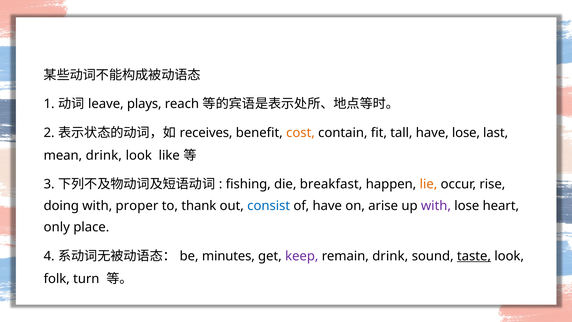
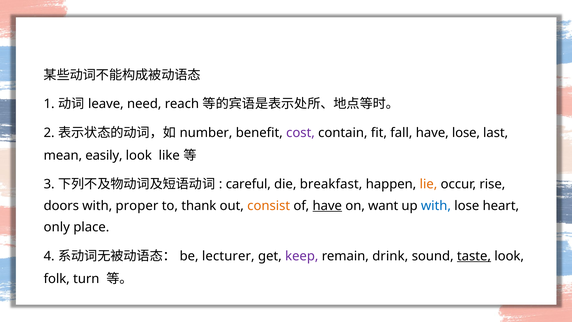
plays: plays -> need
receives: receives -> number
cost colour: orange -> purple
tall: tall -> fall
mean drink: drink -> easily
fishing: fishing -> careful
doing: doing -> doors
consist colour: blue -> orange
have at (327, 206) underline: none -> present
arise: arise -> want
with at (436, 206) colour: purple -> blue
minutes: minutes -> lecturer
